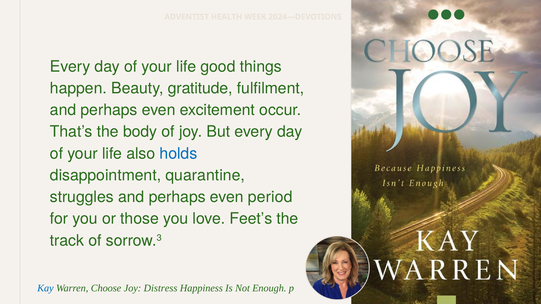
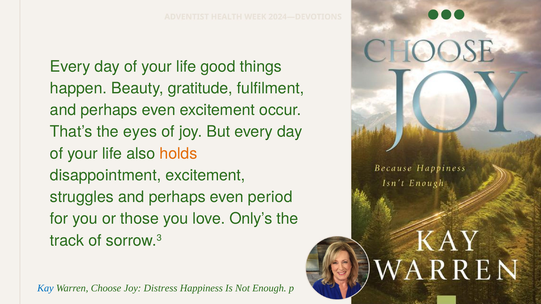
body: body -> eyes
holds colour: blue -> orange
disappointment quarantine: quarantine -> excitement
Feet’s: Feet’s -> Only’s
